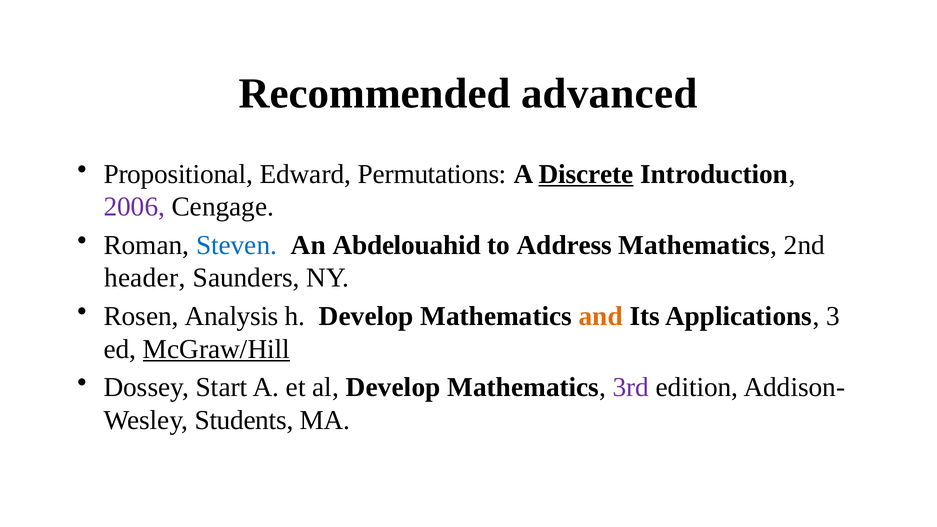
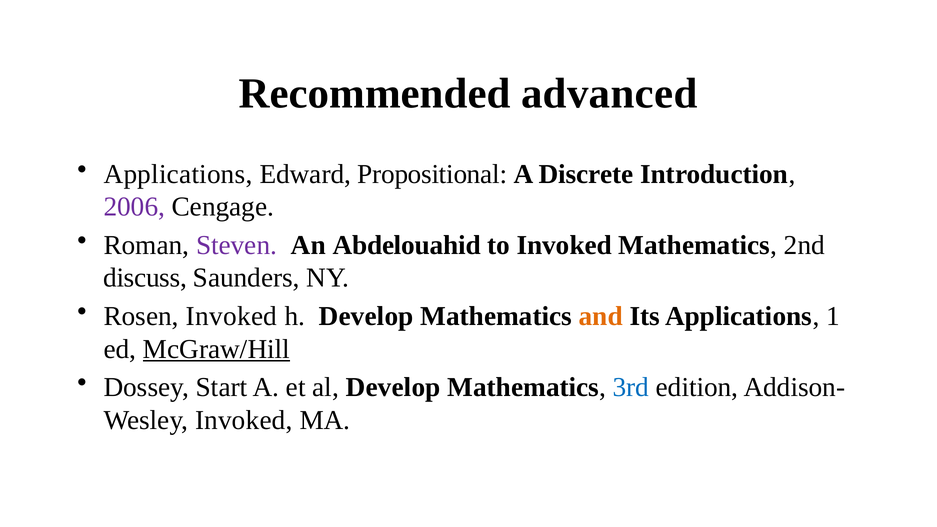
Propositional at (178, 174): Propositional -> Applications
Permutations: Permutations -> Propositional
Discrete underline: present -> none
Steven colour: blue -> purple
to Address: Address -> Invoked
header: header -> discuss
Rosen Analysis: Analysis -> Invoked
3: 3 -> 1
3rd colour: purple -> blue
Students at (244, 420): Students -> Invoked
